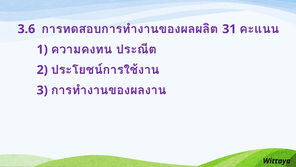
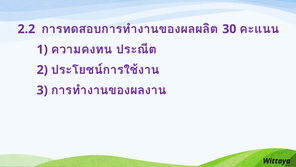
3.6: 3.6 -> 2.2
31: 31 -> 30
